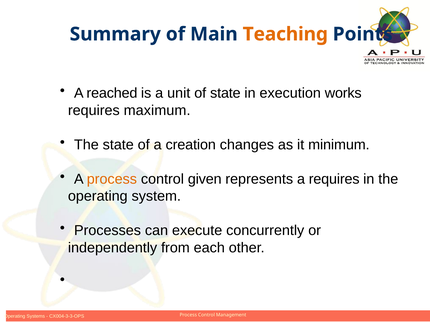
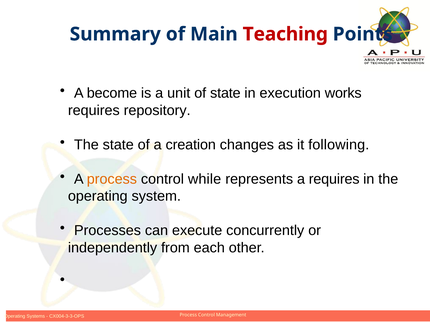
Teaching colour: orange -> red
reached: reached -> become
maximum: maximum -> repository
minimum: minimum -> following
given: given -> while
